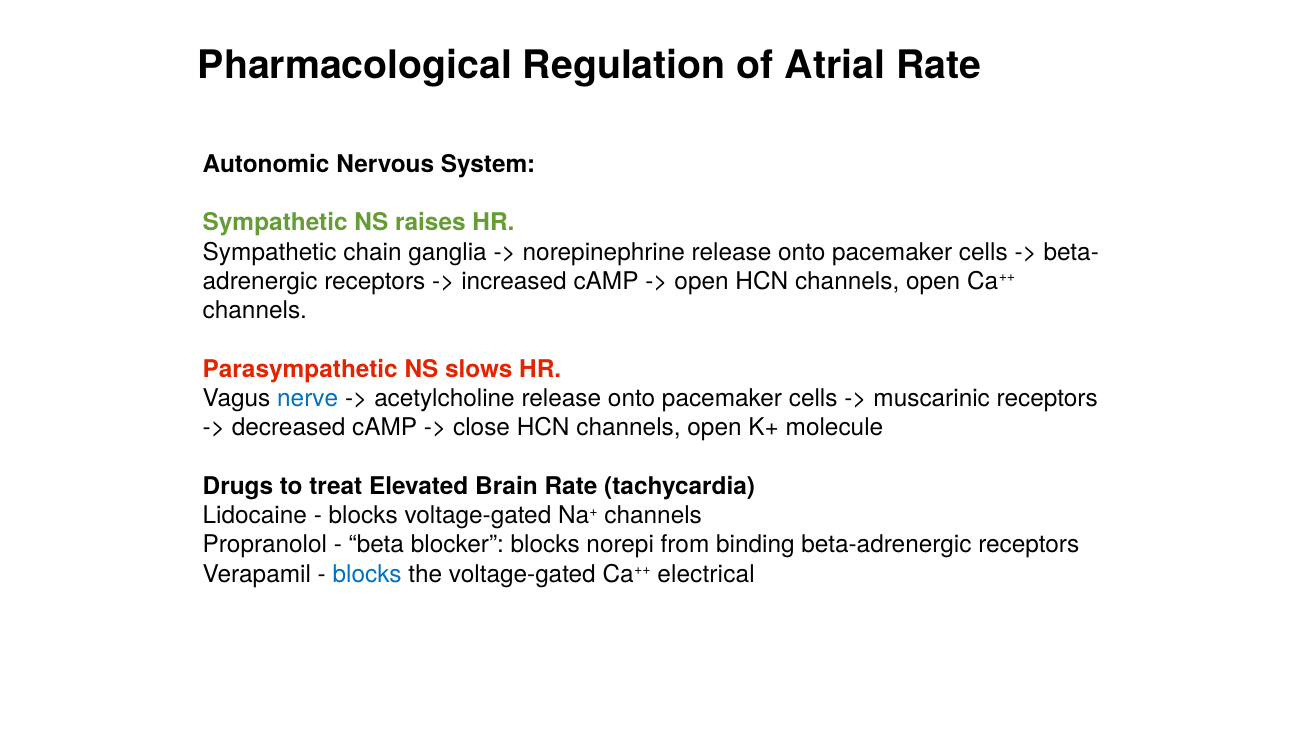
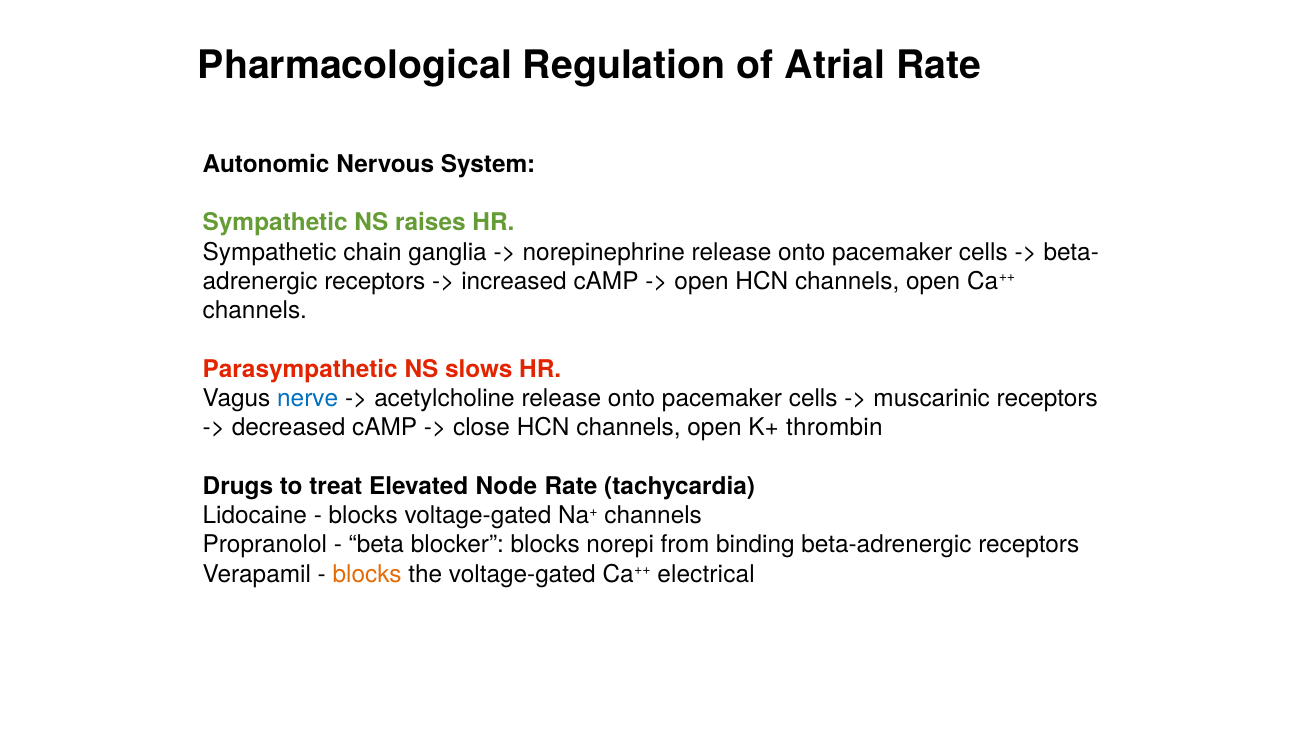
molecule: molecule -> thrombin
Brain: Brain -> Node
blocks at (367, 574) colour: blue -> orange
